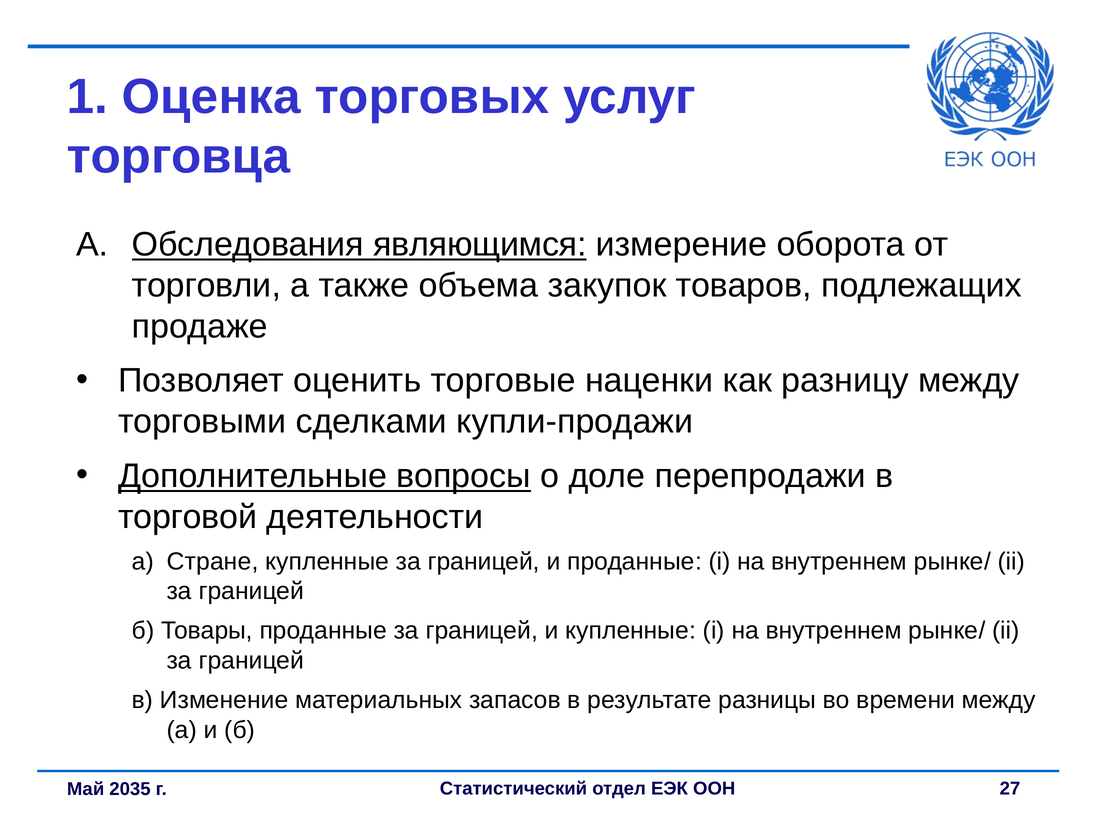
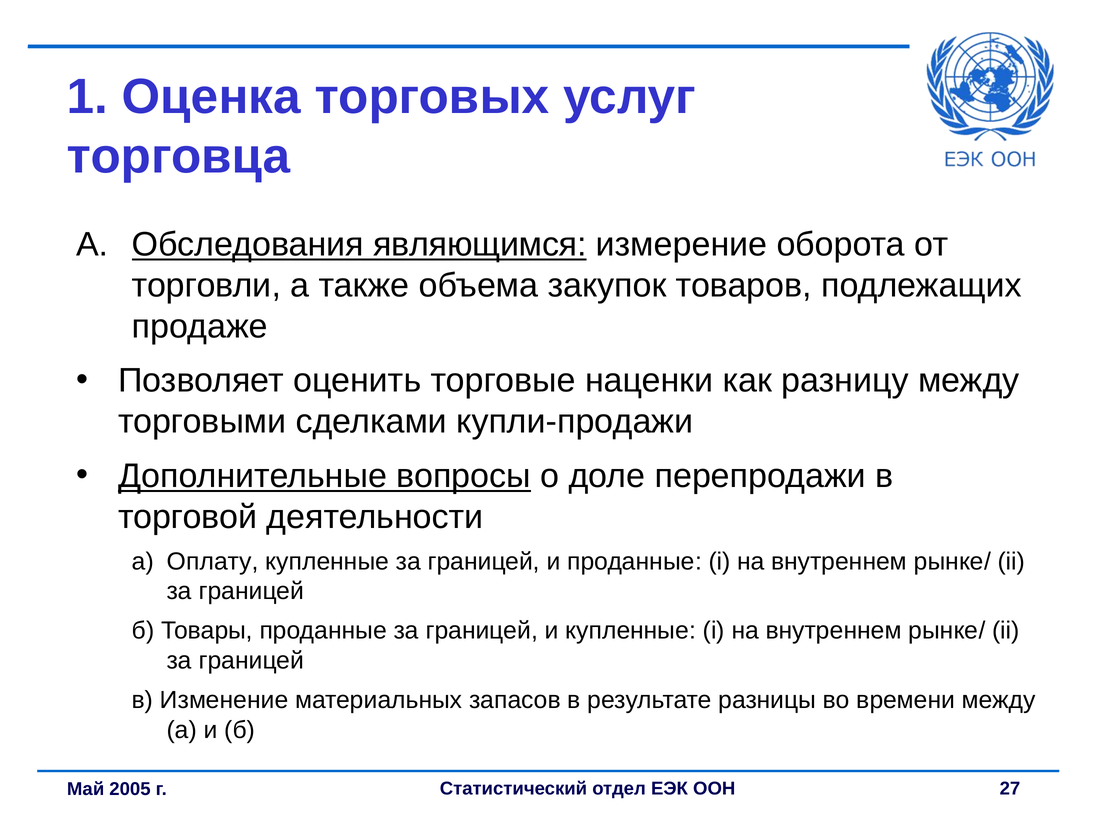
Стране: Стране -> Оплату
2035: 2035 -> 2005
